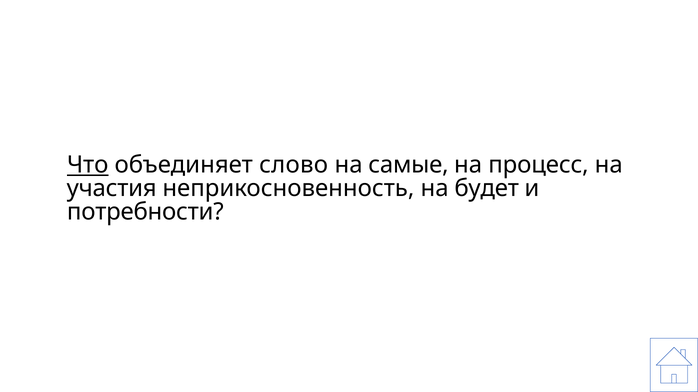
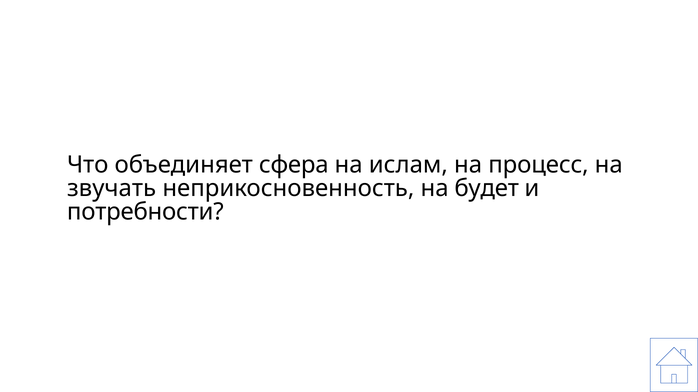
Что underline: present -> none
слово: слово -> сфера
самые: самые -> ислам
участия: участия -> звучать
